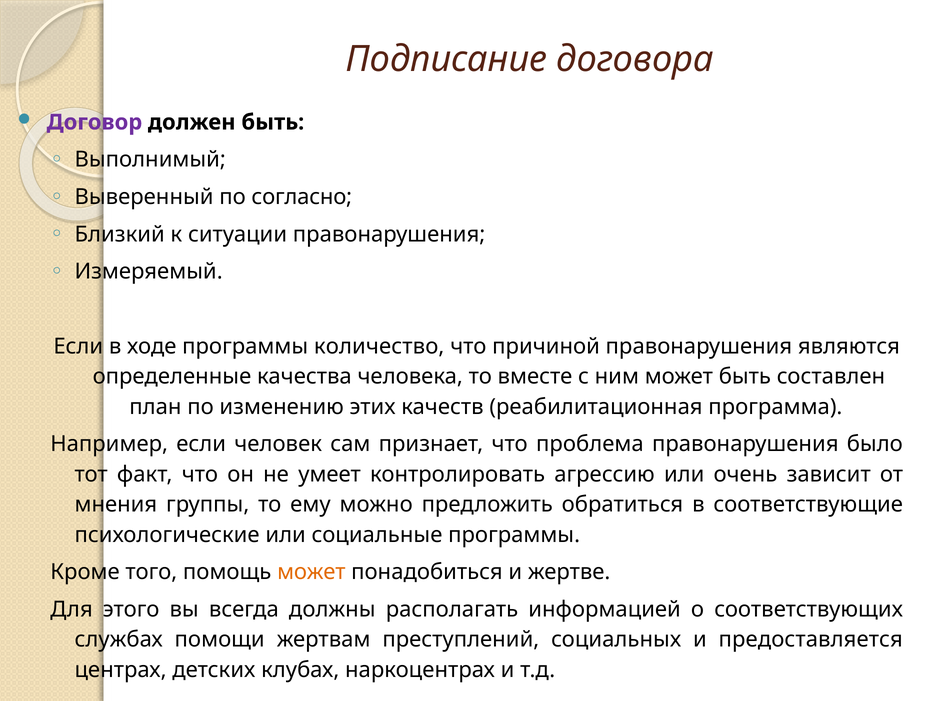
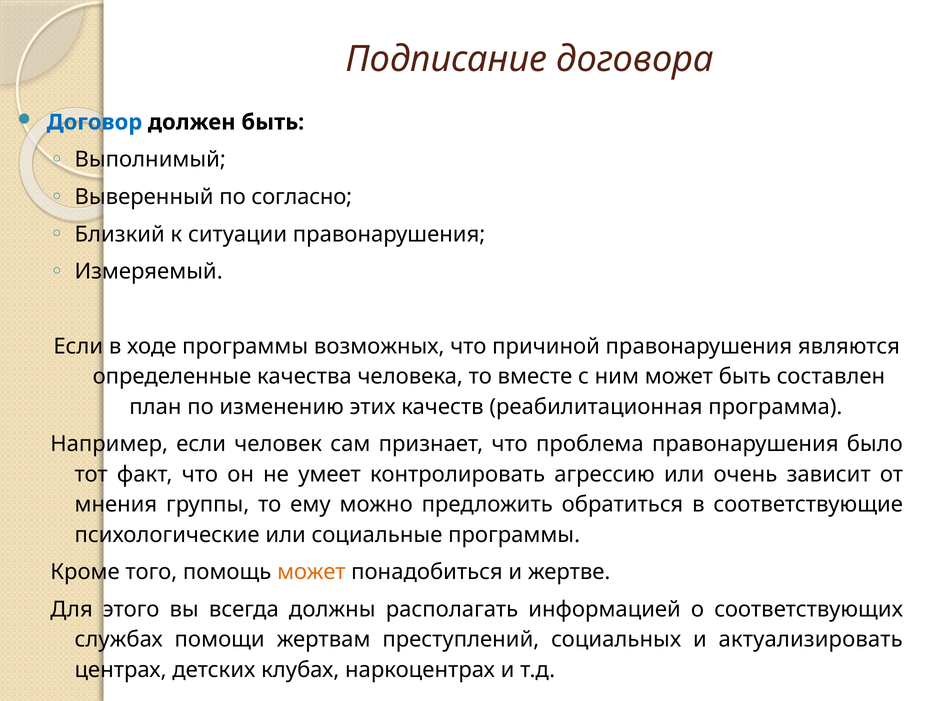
Договор colour: purple -> blue
количество: количество -> возможных
предоставляется: предоставляется -> актуализировать
